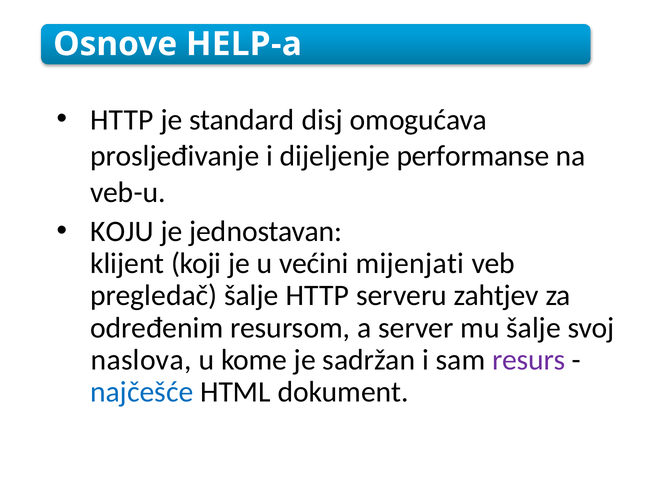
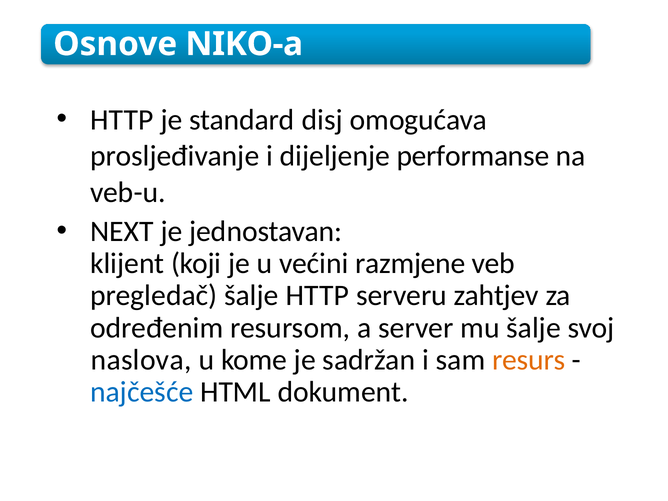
HELP-a: HELP-a -> NIKO-a
KOJU: KOJU -> NEXT
mijenjati: mijenjati -> razmjene
resurs colour: purple -> orange
